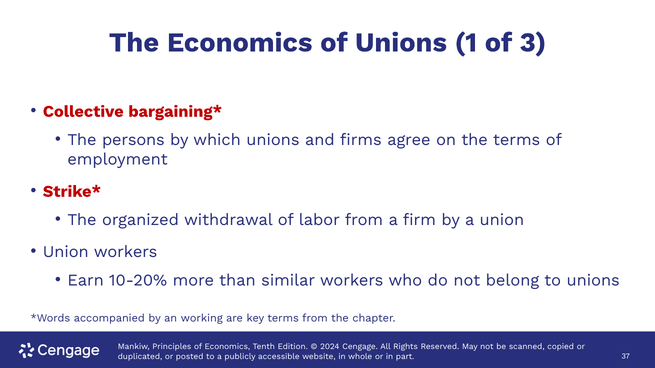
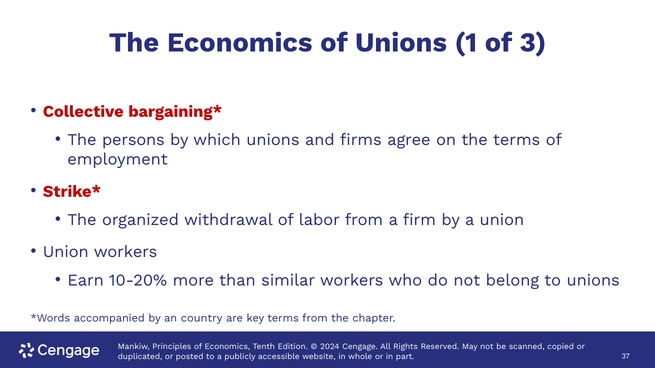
working: working -> country
